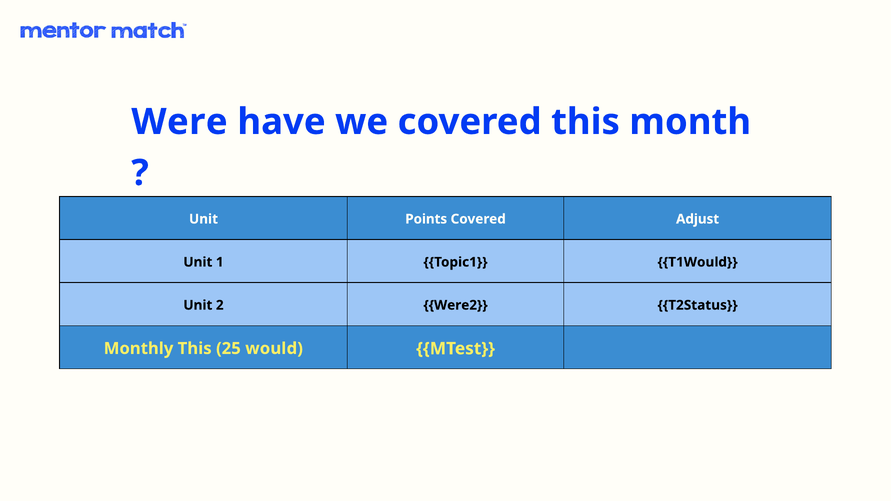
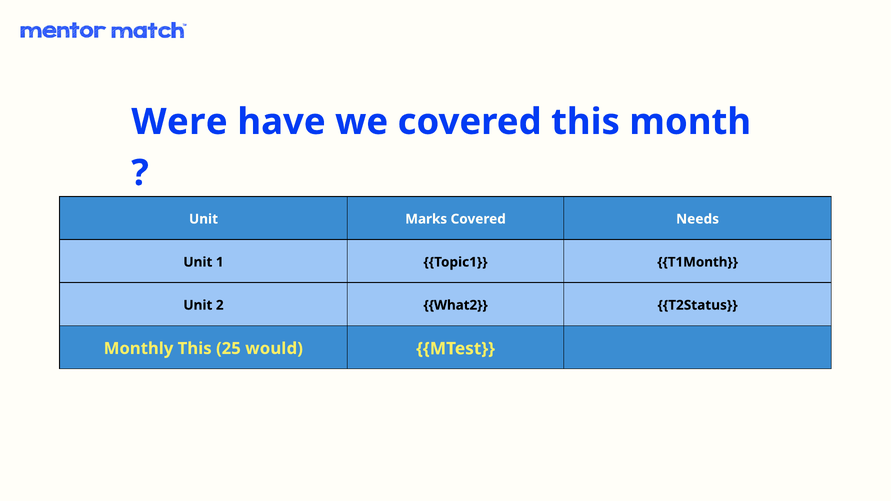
Points: Points -> Marks
Adjust: Adjust -> Needs
T1Would: T1Would -> T1Month
Were2: Were2 -> What2
